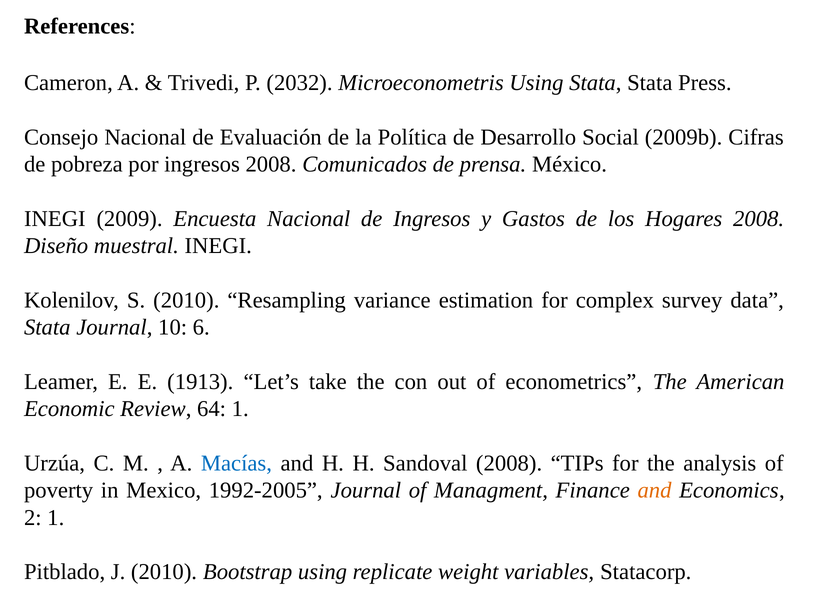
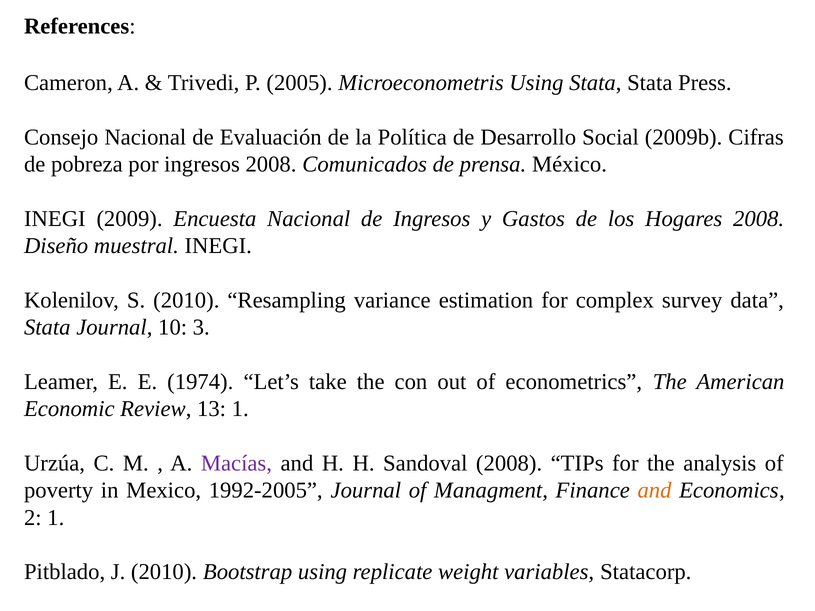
2032: 2032 -> 2005
6: 6 -> 3
1913: 1913 -> 1974
64: 64 -> 13
Macías colour: blue -> purple
